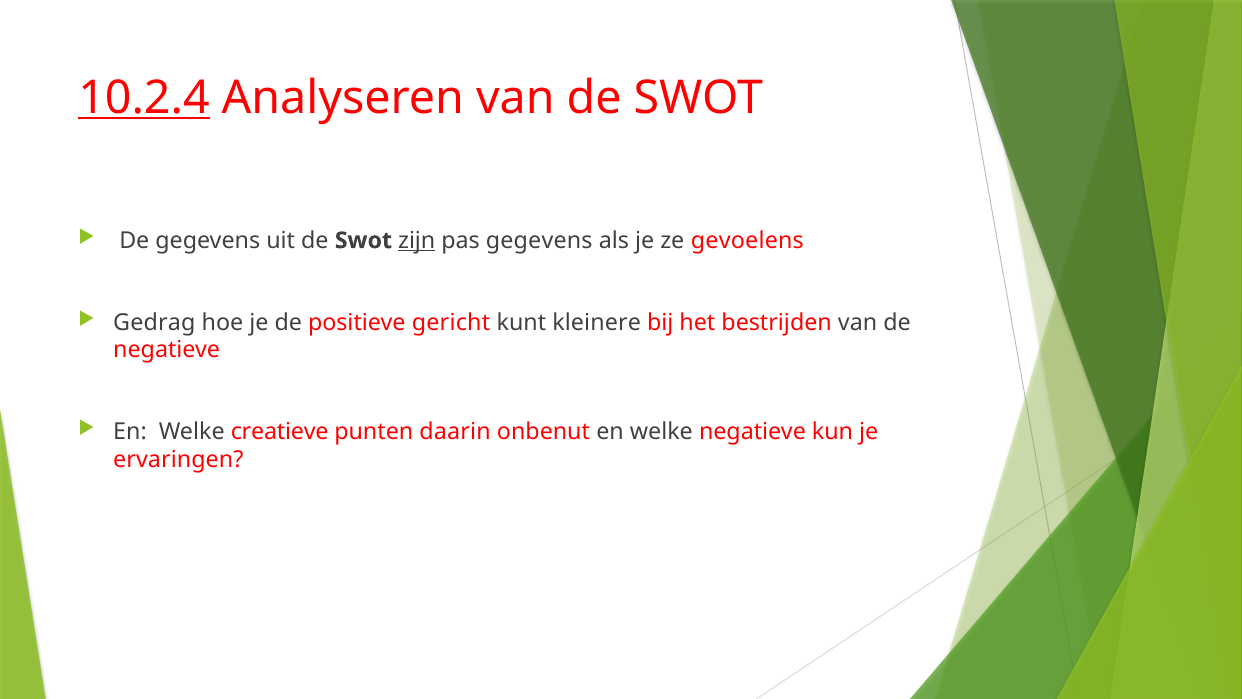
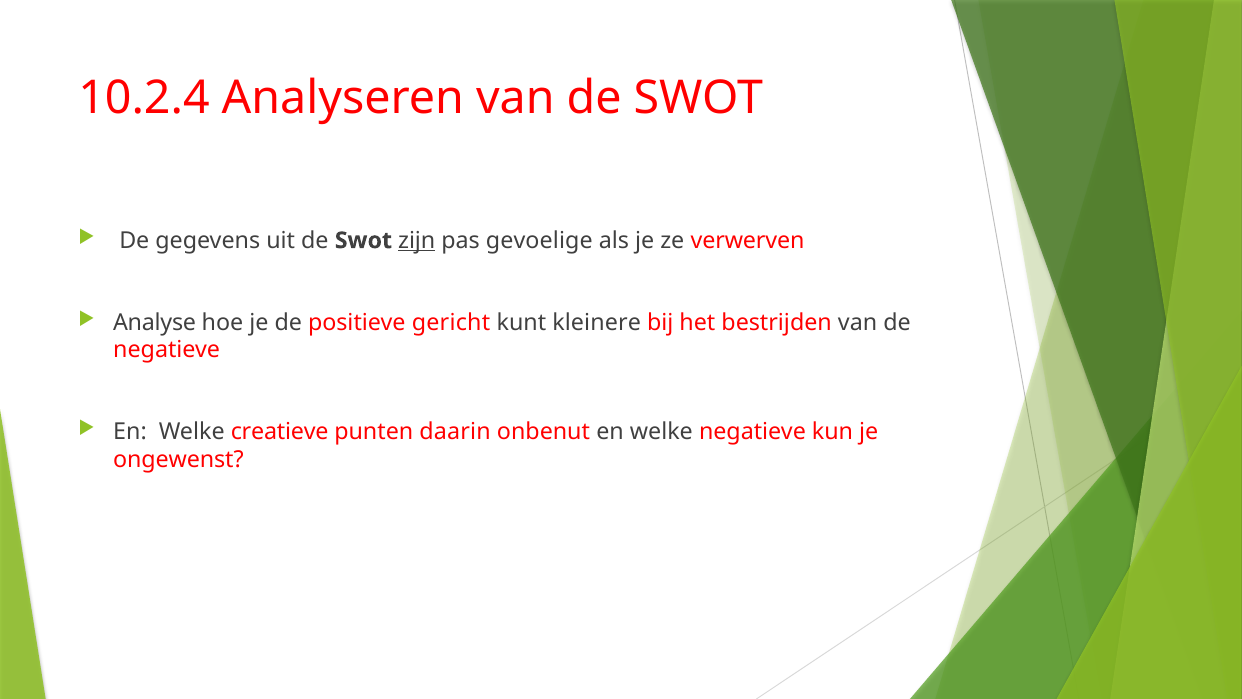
10.2.4 underline: present -> none
pas gegevens: gegevens -> gevoelige
gevoelens: gevoelens -> verwerven
Gedrag: Gedrag -> Analyse
ervaringen: ervaringen -> ongewenst
